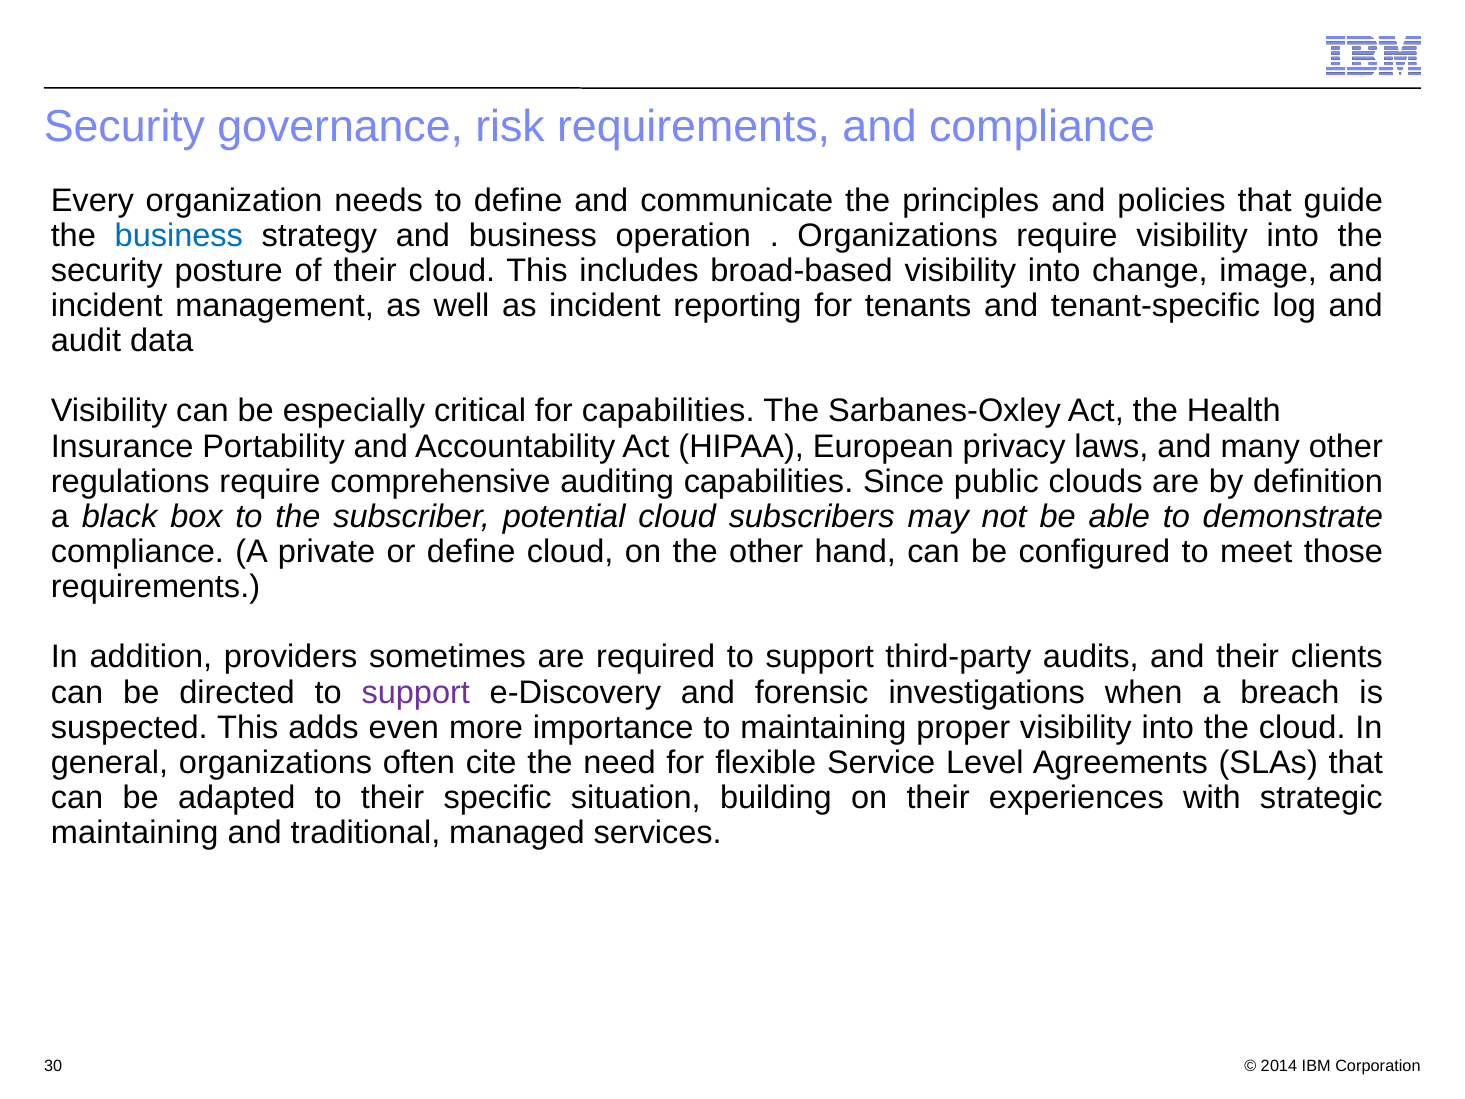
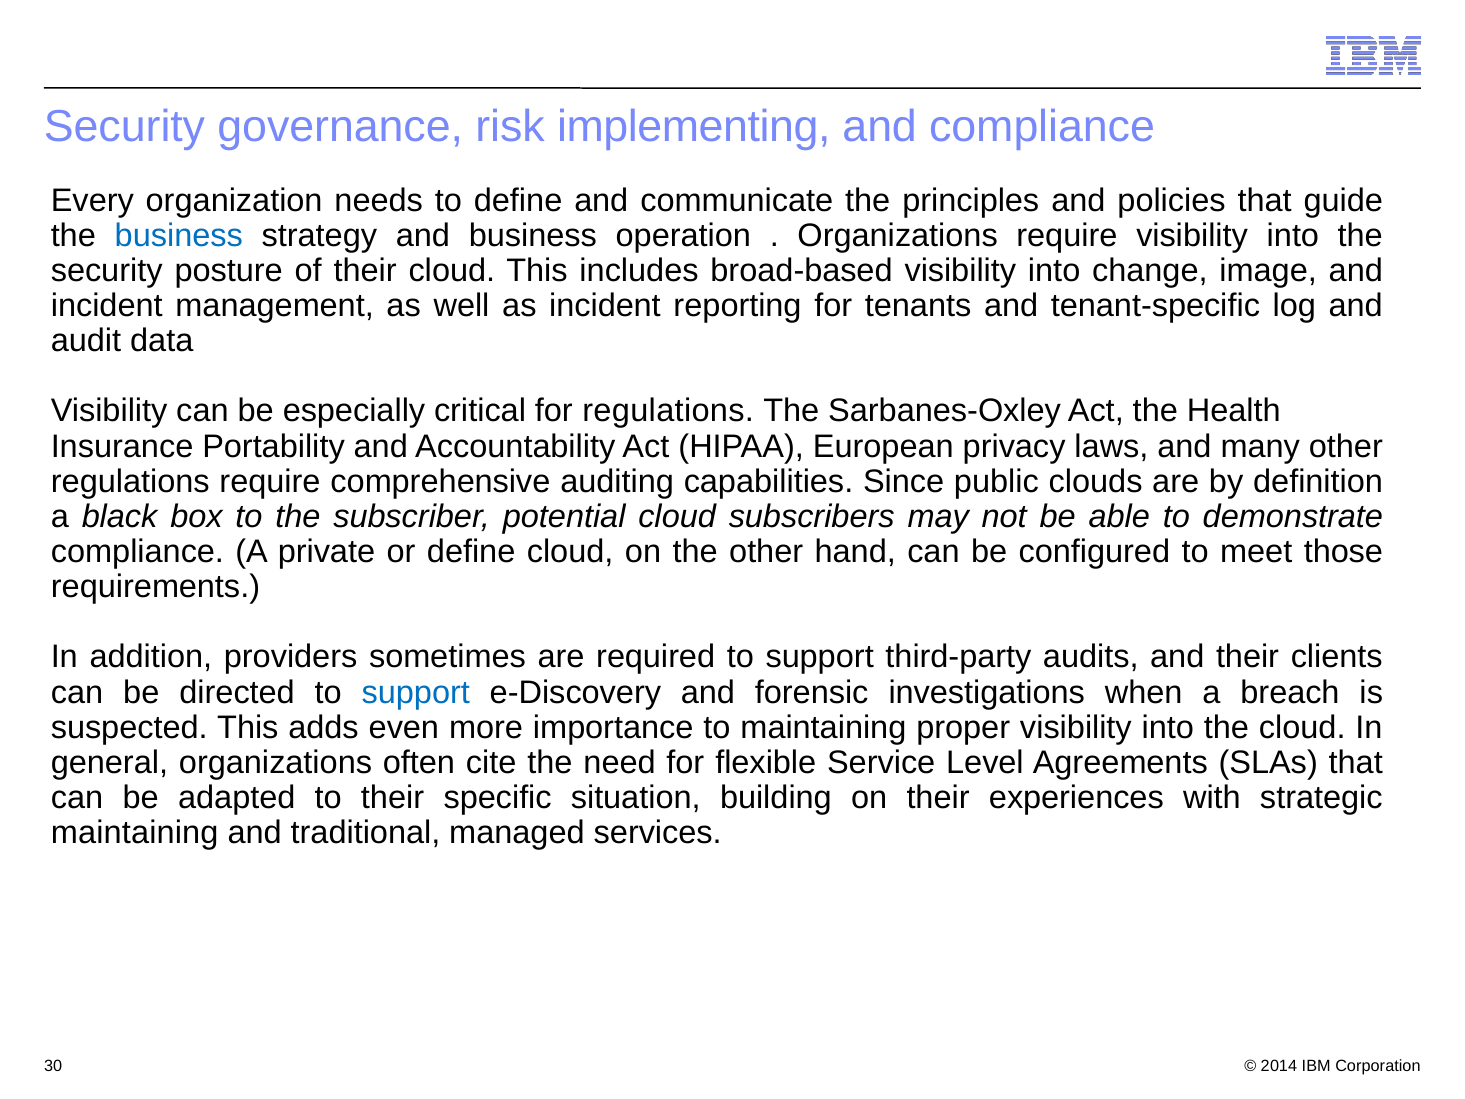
risk requirements: requirements -> implementing
for capabilities: capabilities -> regulations
support at (416, 692) colour: purple -> blue
